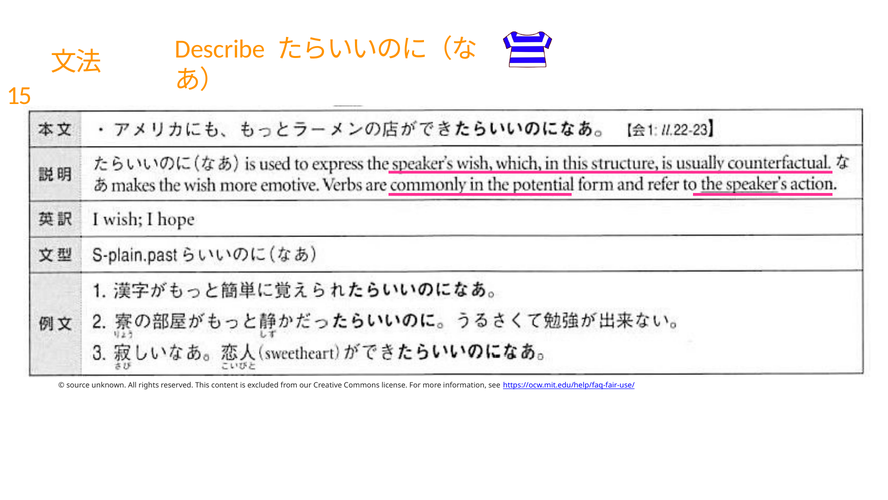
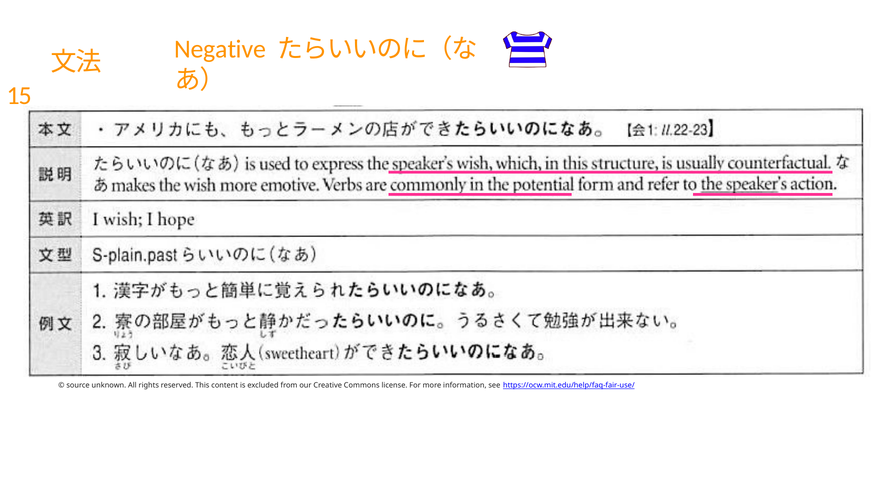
Describe: Describe -> Negative
